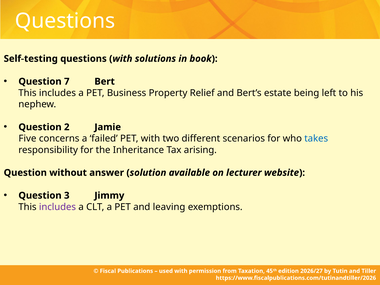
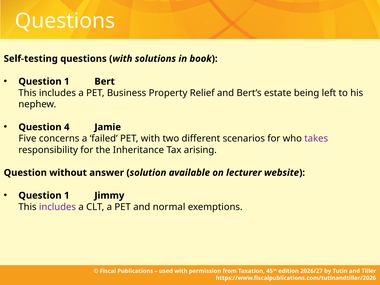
7 at (67, 81): 7 -> 1
2: 2 -> 4
takes colour: blue -> purple
3 at (67, 195): 3 -> 1
leaving: leaving -> normal
